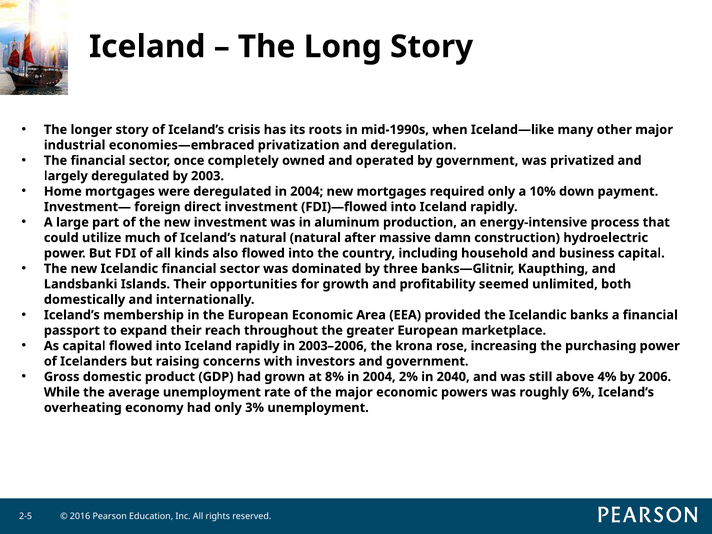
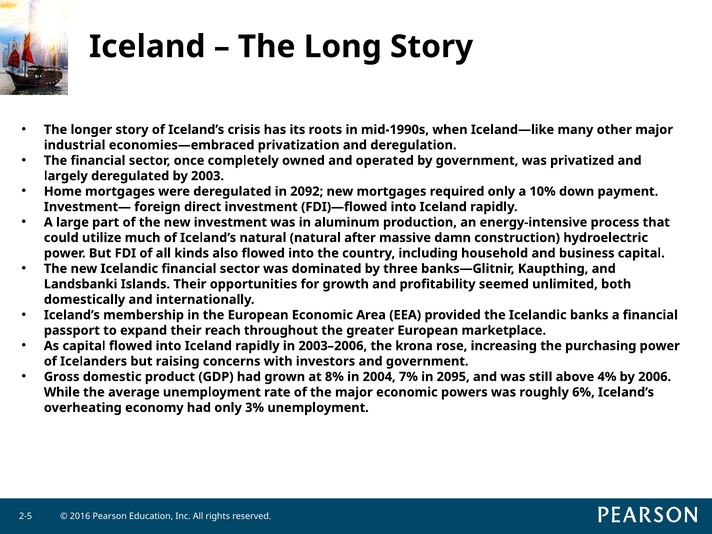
deregulated in 2004: 2004 -> 2092
2%: 2% -> 7%
2040: 2040 -> 2095
